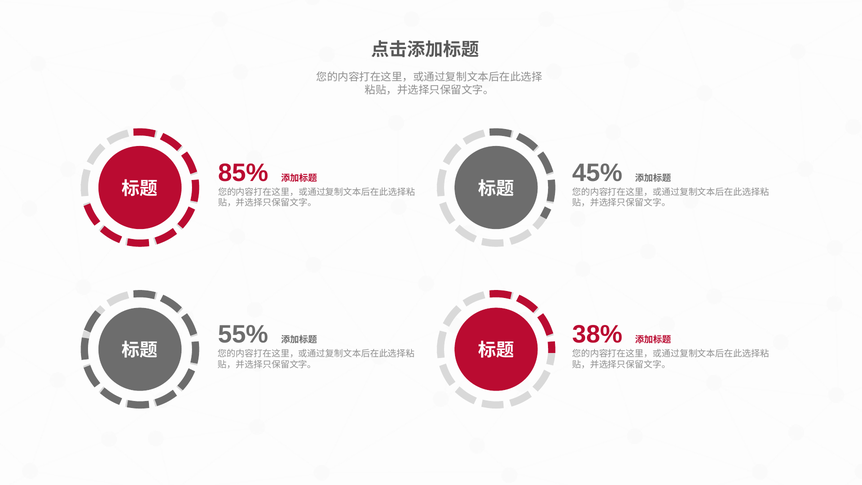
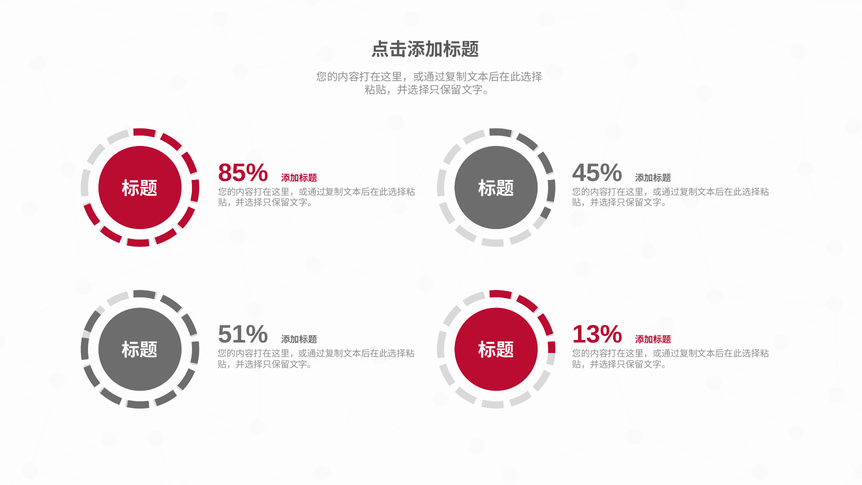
55%: 55% -> 51%
38%: 38% -> 13%
